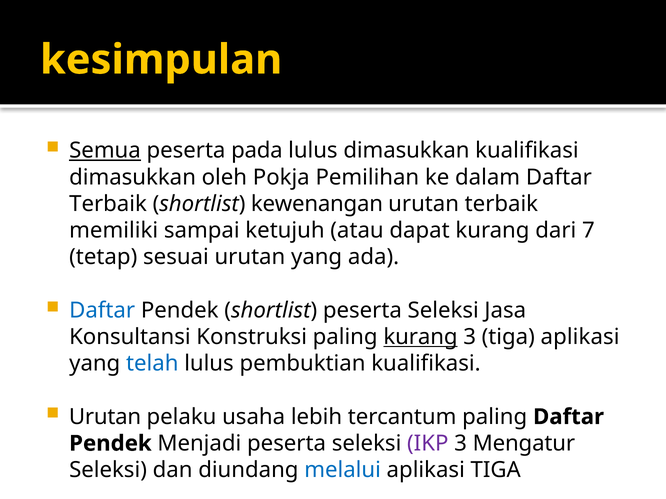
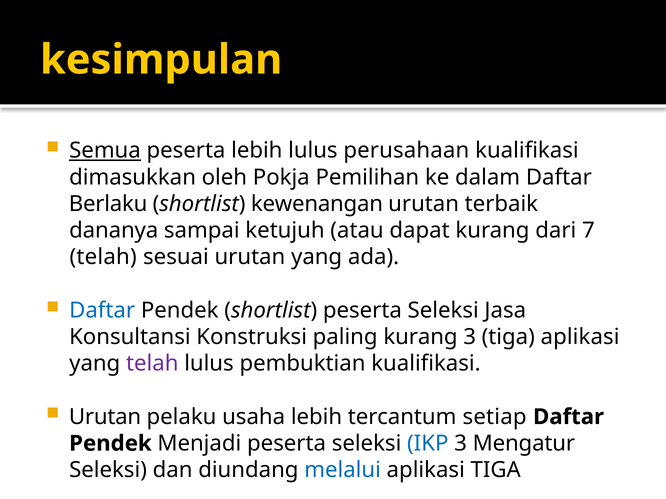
peserta pada: pada -> lebih
lulus dimasukkan: dimasukkan -> perusahaan
Terbaik at (108, 204): Terbaik -> Berlaku
memiliki: memiliki -> dananya
tetap at (103, 257): tetap -> telah
kurang at (420, 337) underline: present -> none
telah at (152, 364) colour: blue -> purple
tercantum paling: paling -> setiap
IKP colour: purple -> blue
